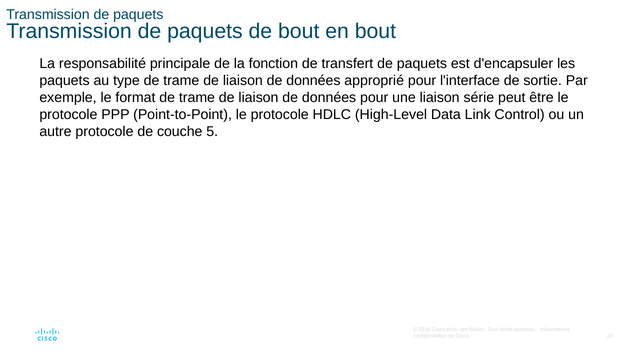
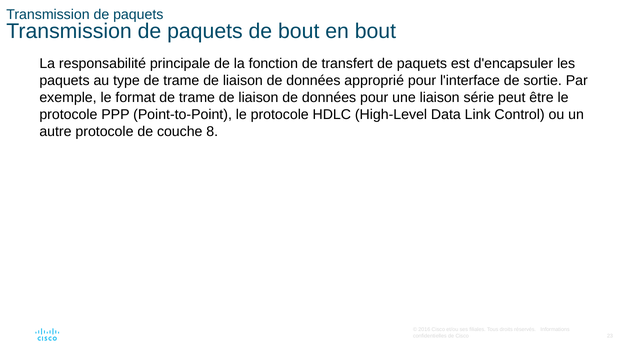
5: 5 -> 8
